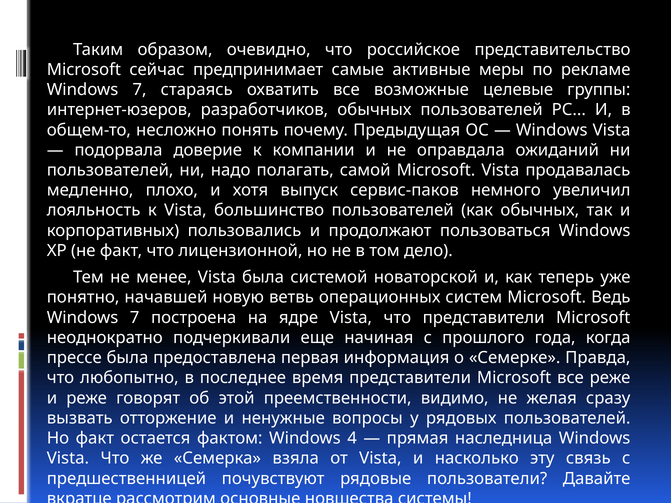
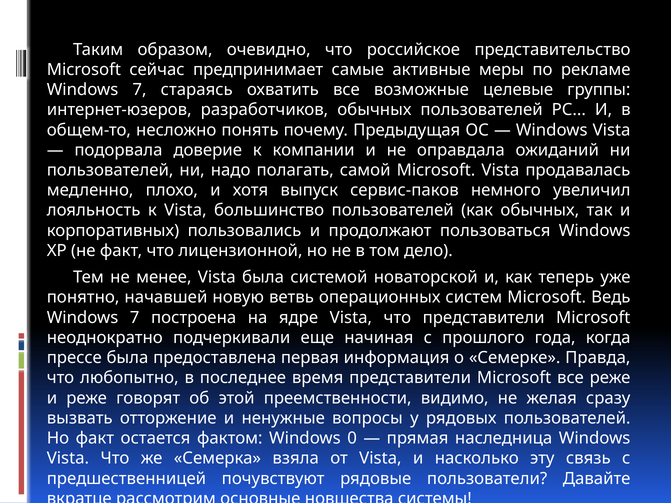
4: 4 -> 0
